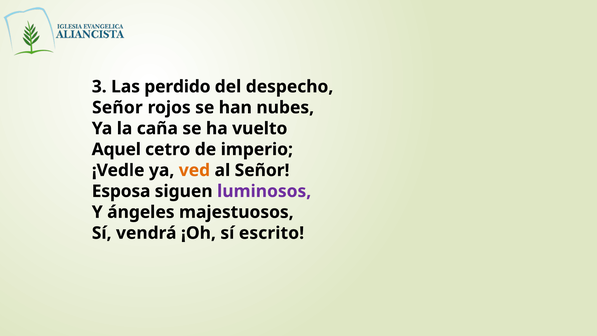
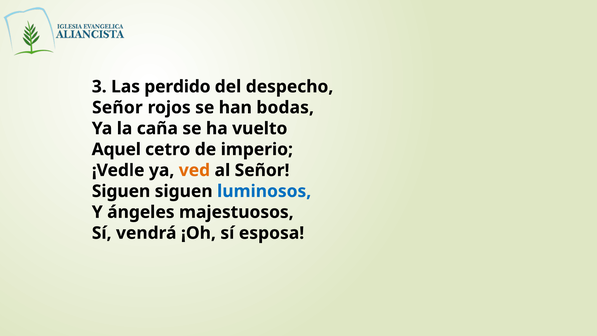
nubes: nubes -> bodas
Esposa at (121, 191): Esposa -> Siguen
luminosos colour: purple -> blue
escrito: escrito -> esposa
